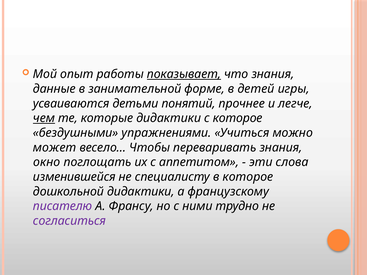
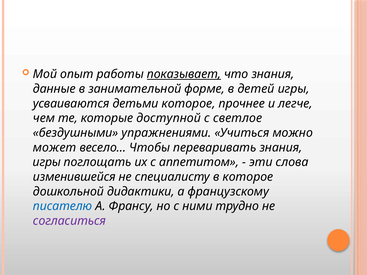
детьми понятий: понятий -> которое
чем underline: present -> none
которые дидактики: дидактики -> доступной
с которое: которое -> светлое
окно at (47, 162): окно -> игры
писателю colour: purple -> blue
